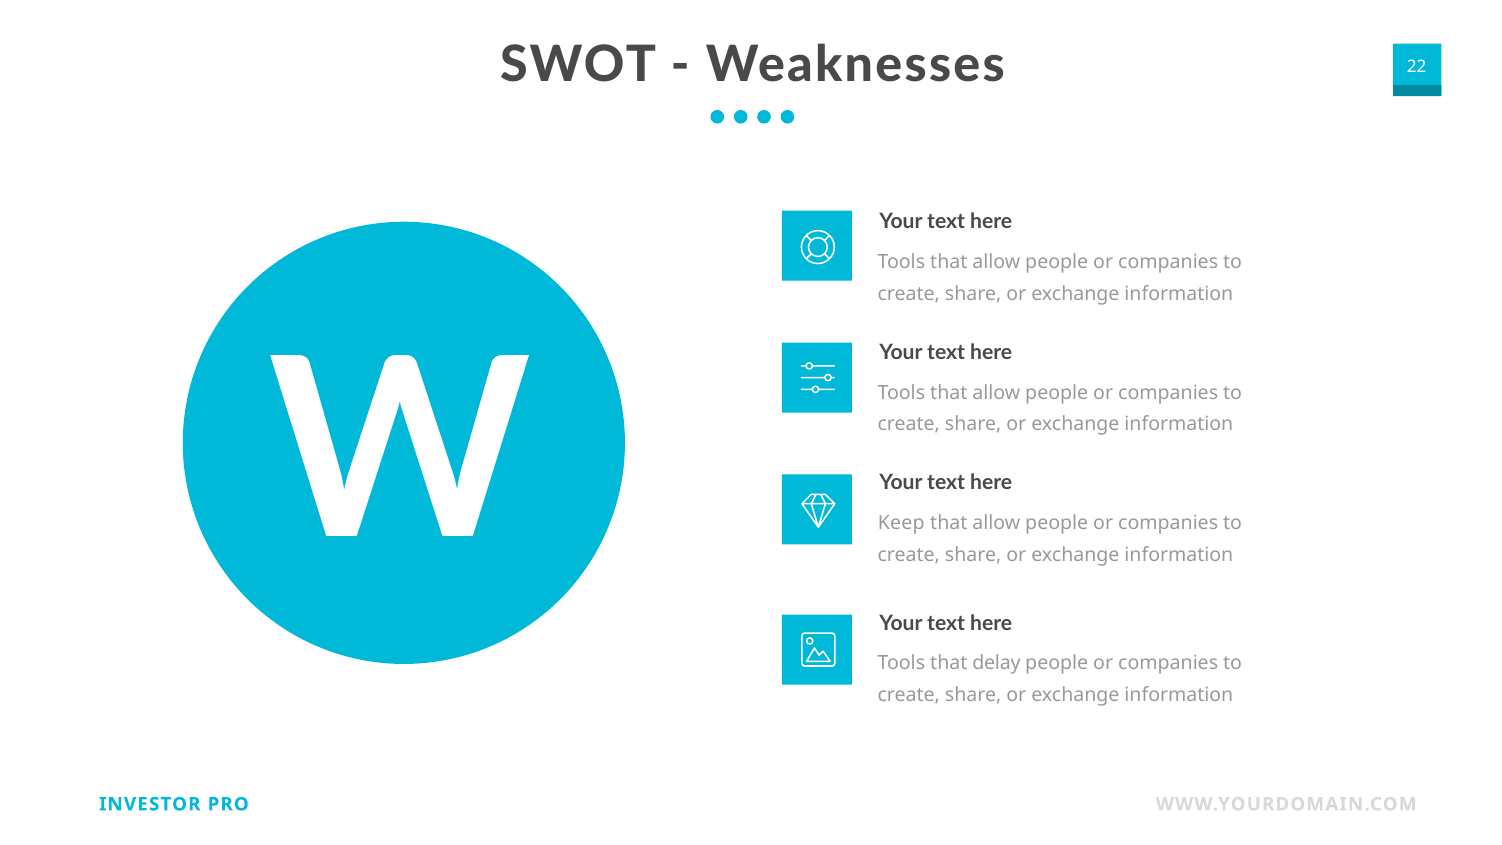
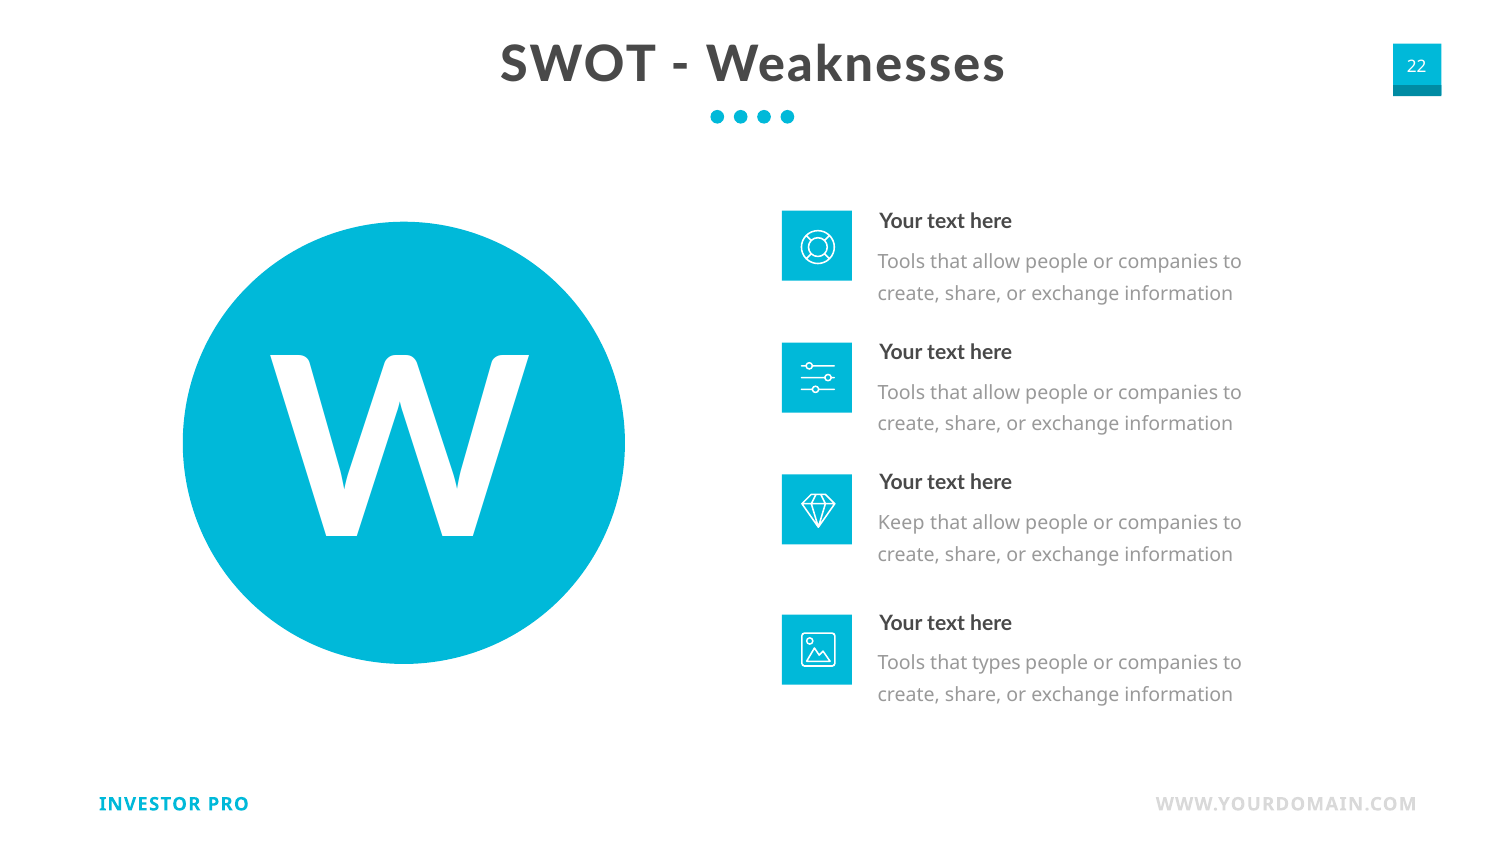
delay: delay -> types
